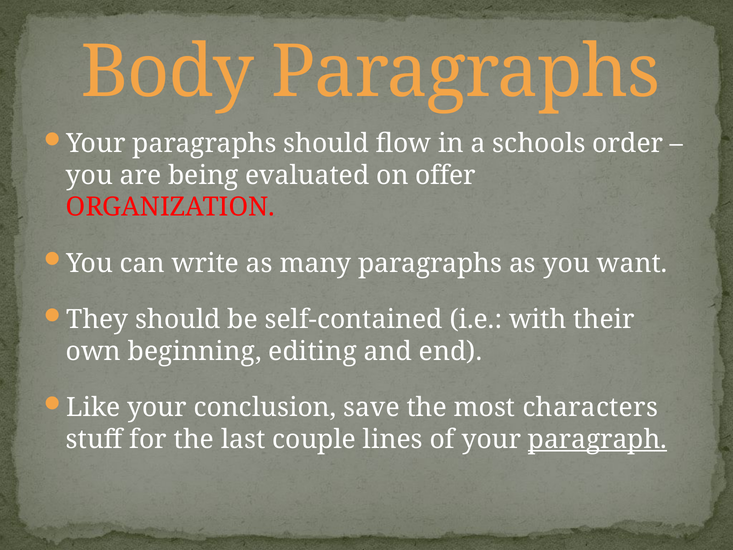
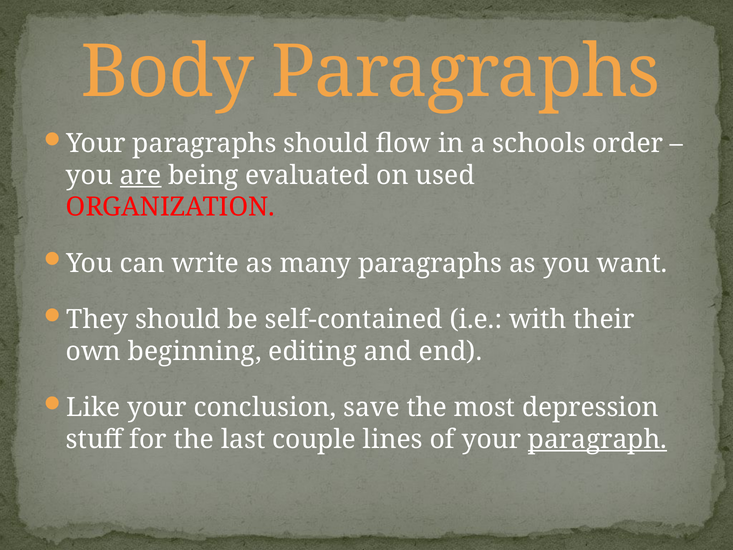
are underline: none -> present
offer: offer -> used
characters: characters -> depression
